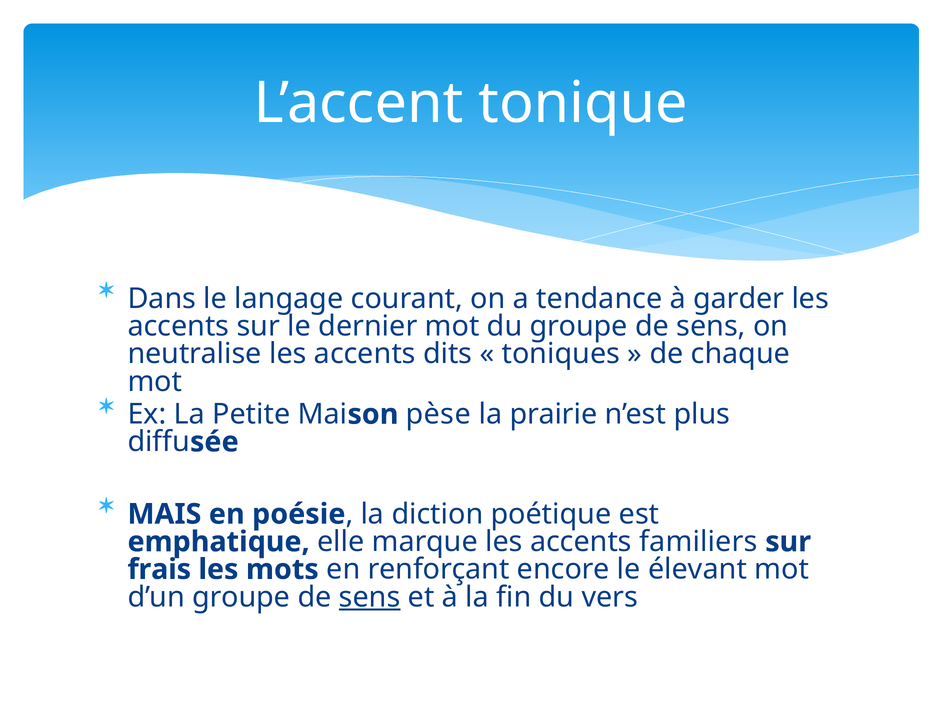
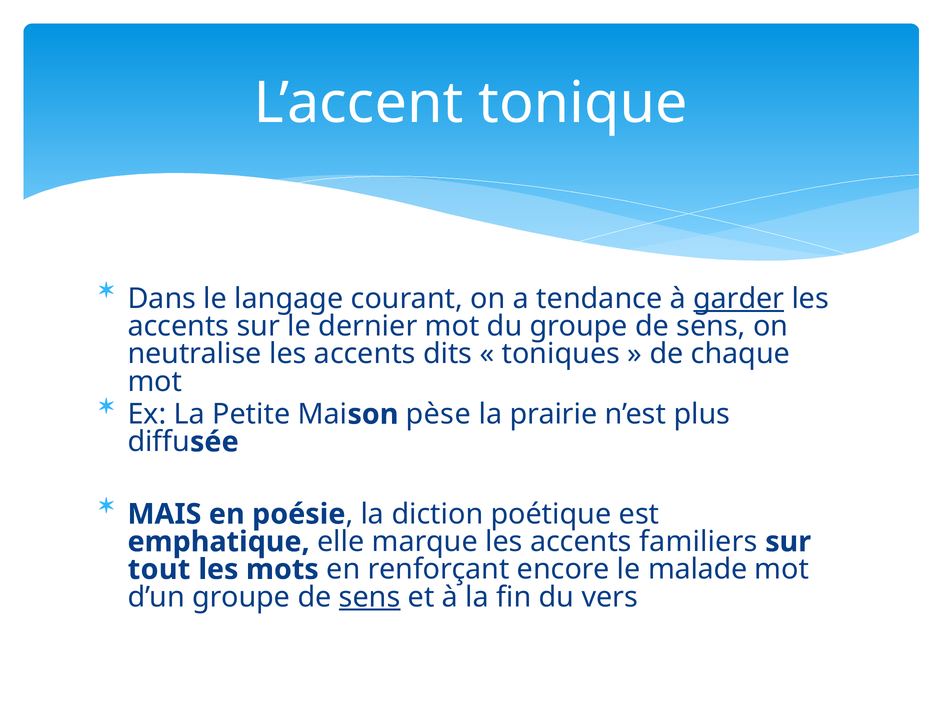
garder underline: none -> present
frais: frais -> tout
élevant: élevant -> malade
